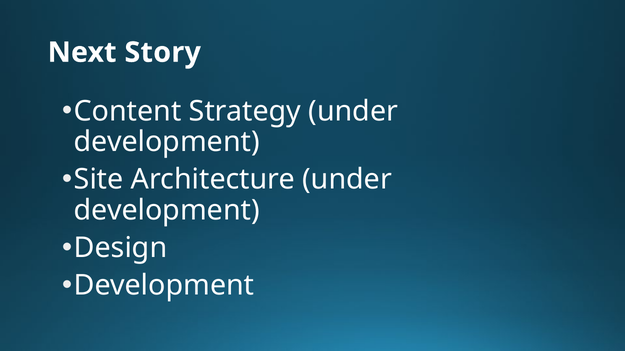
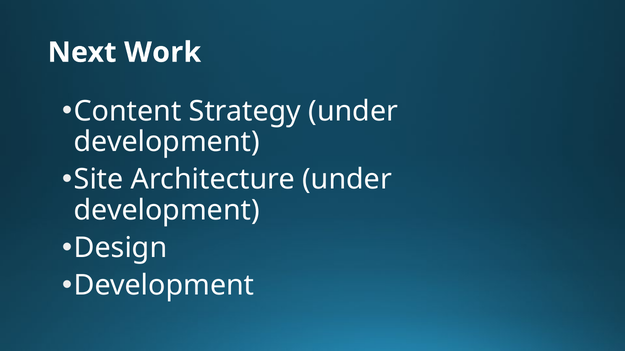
Story: Story -> Work
